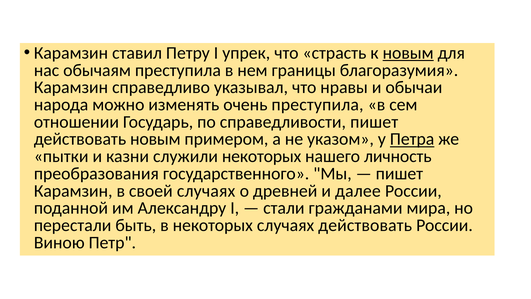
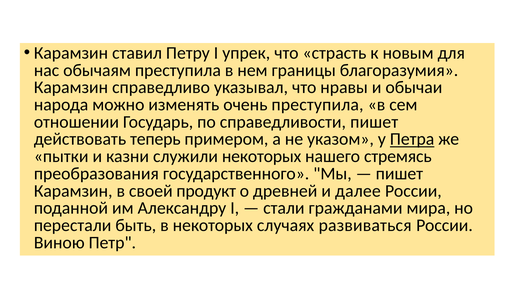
новым at (408, 53) underline: present -> none
действовать новым: новым -> теперь
личность: личность -> стремясь
своей случаях: случаях -> продукт
случаях действовать: действовать -> развиваться
